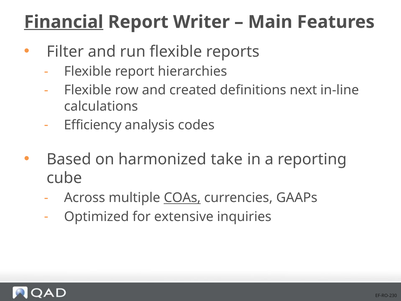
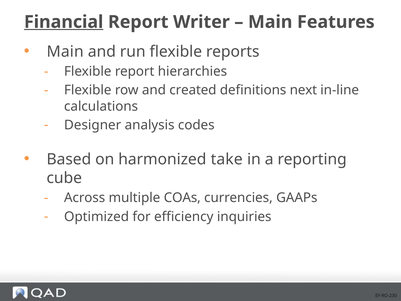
Filter at (65, 52): Filter -> Main
Efficiency: Efficiency -> Designer
COAs underline: present -> none
extensive: extensive -> efficiency
